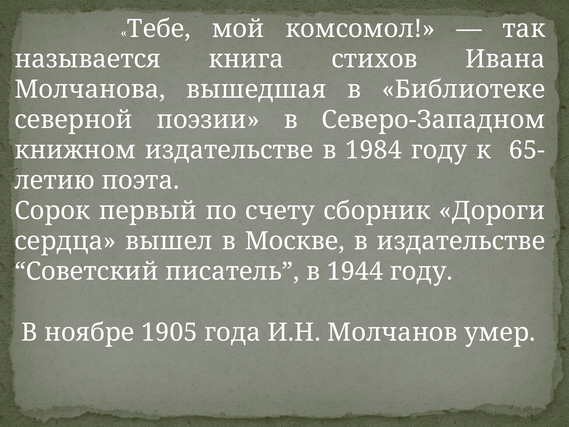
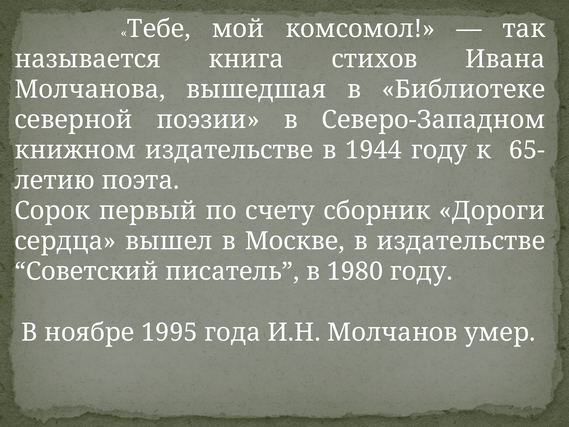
1984: 1984 -> 1944
1944: 1944 -> 1980
1905: 1905 -> 1995
